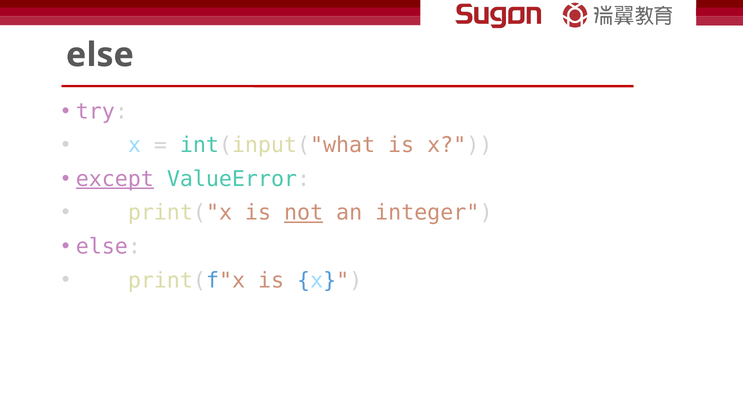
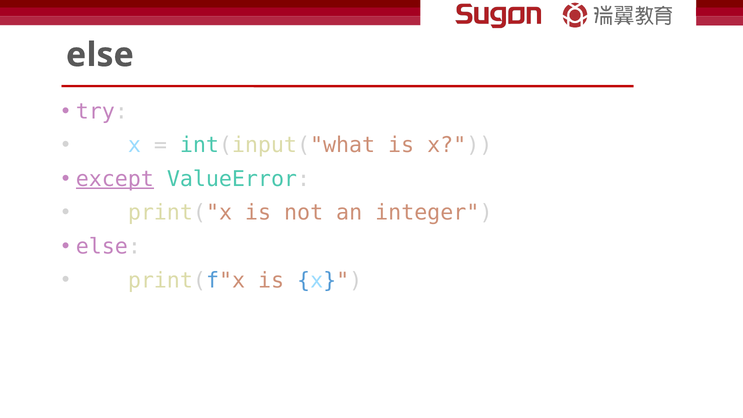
not underline: present -> none
